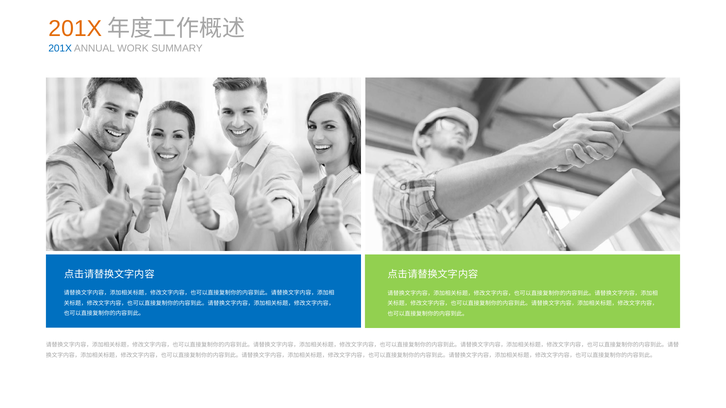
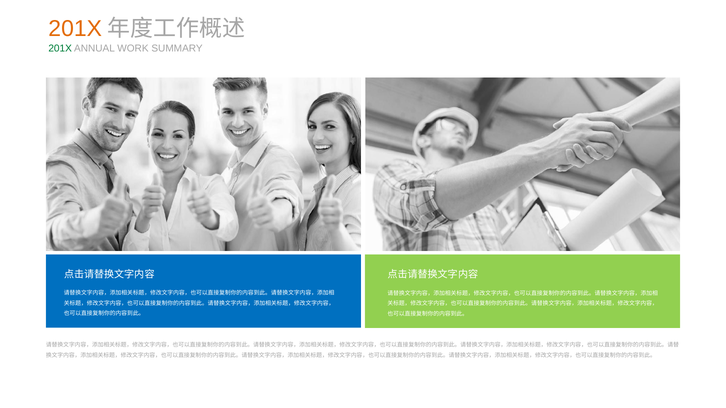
201X at (60, 49) colour: blue -> green
